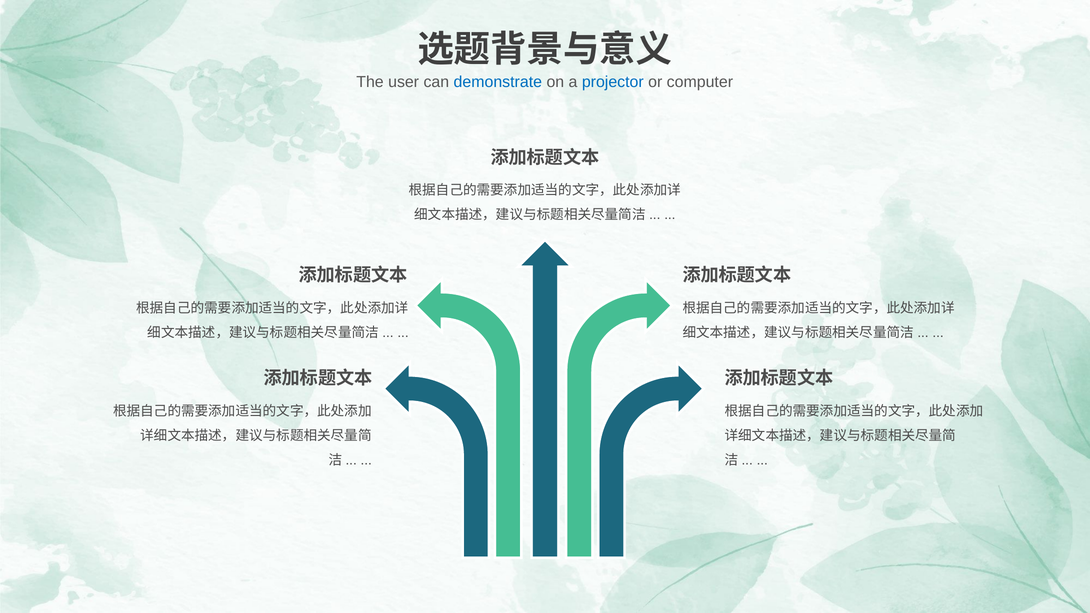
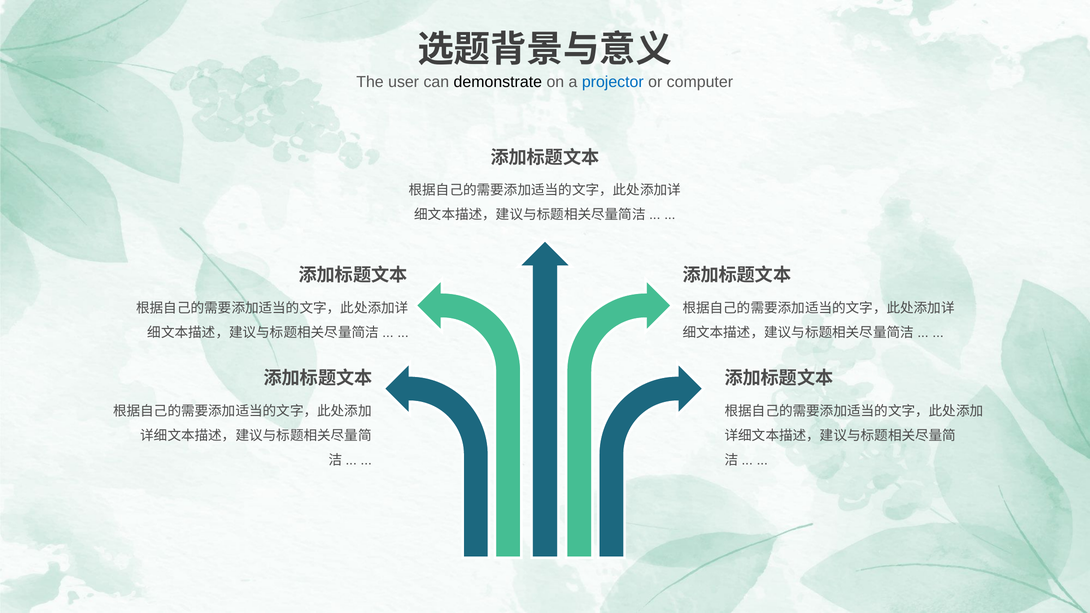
demonstrate colour: blue -> black
